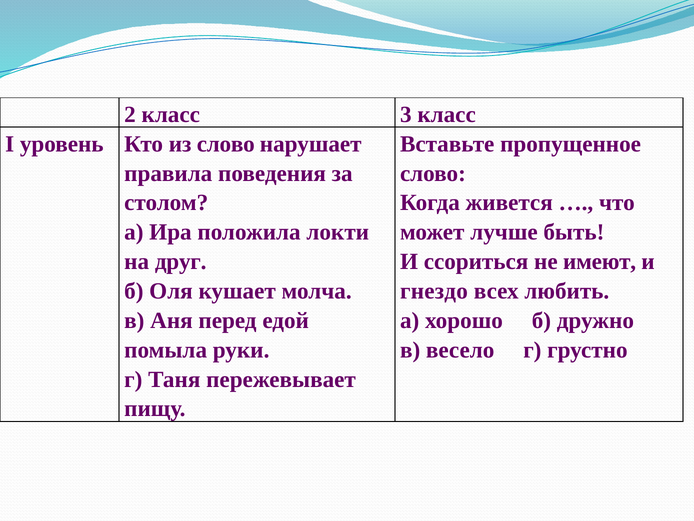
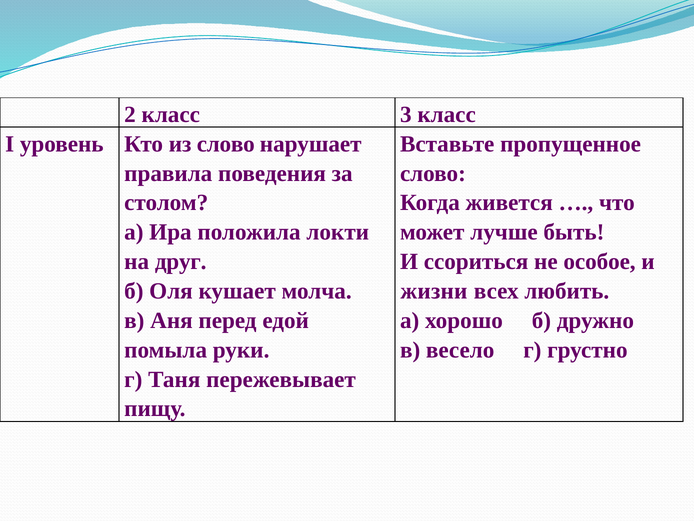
имеют: имеют -> особое
гнездо: гнездо -> жизни
